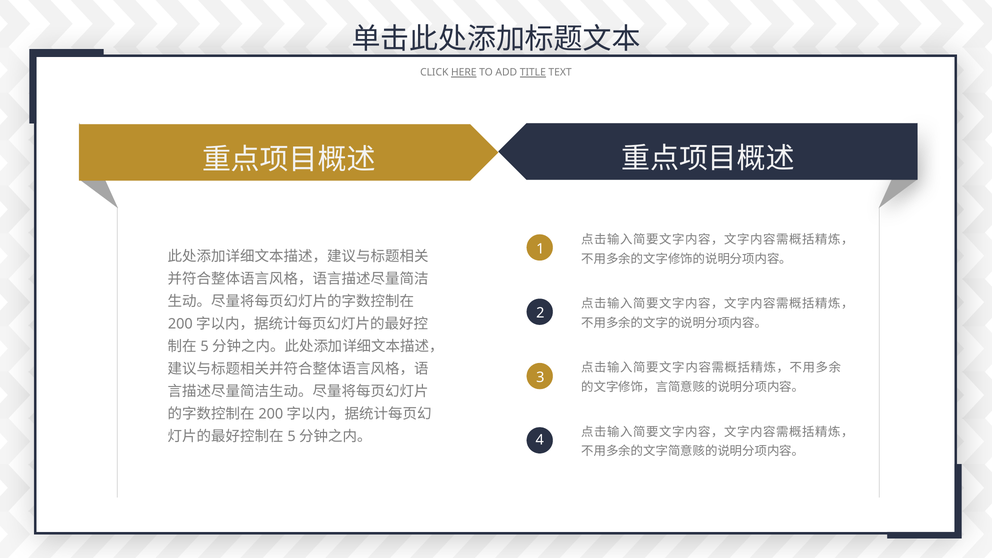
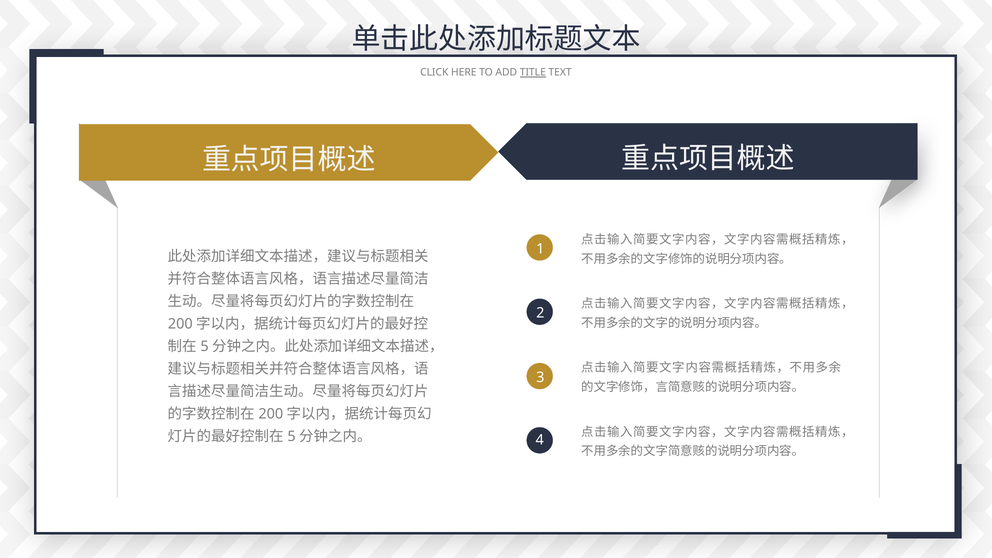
HERE underline: present -> none
